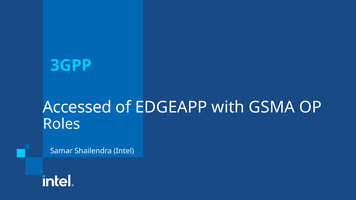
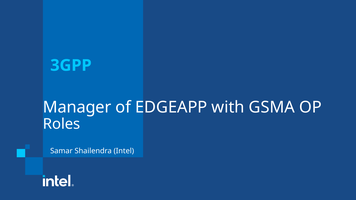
Accessed: Accessed -> Manager
